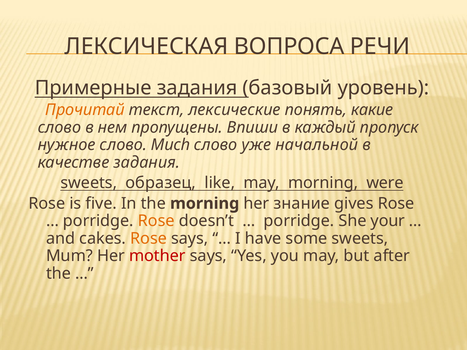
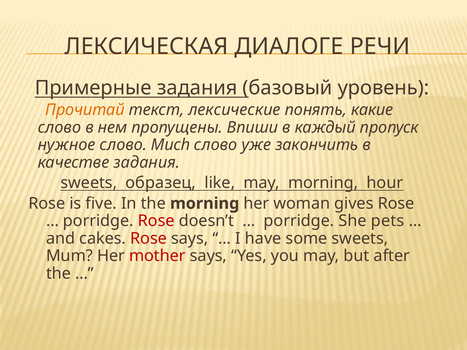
ВОПРОСА: ВОПРОСА -> ДИАЛОГЕ
начальной: начальной -> закончить
were: were -> hour
знание: знание -> woman
Rose at (156, 221) colour: orange -> red
your: your -> pets
Rose at (149, 239) colour: orange -> red
